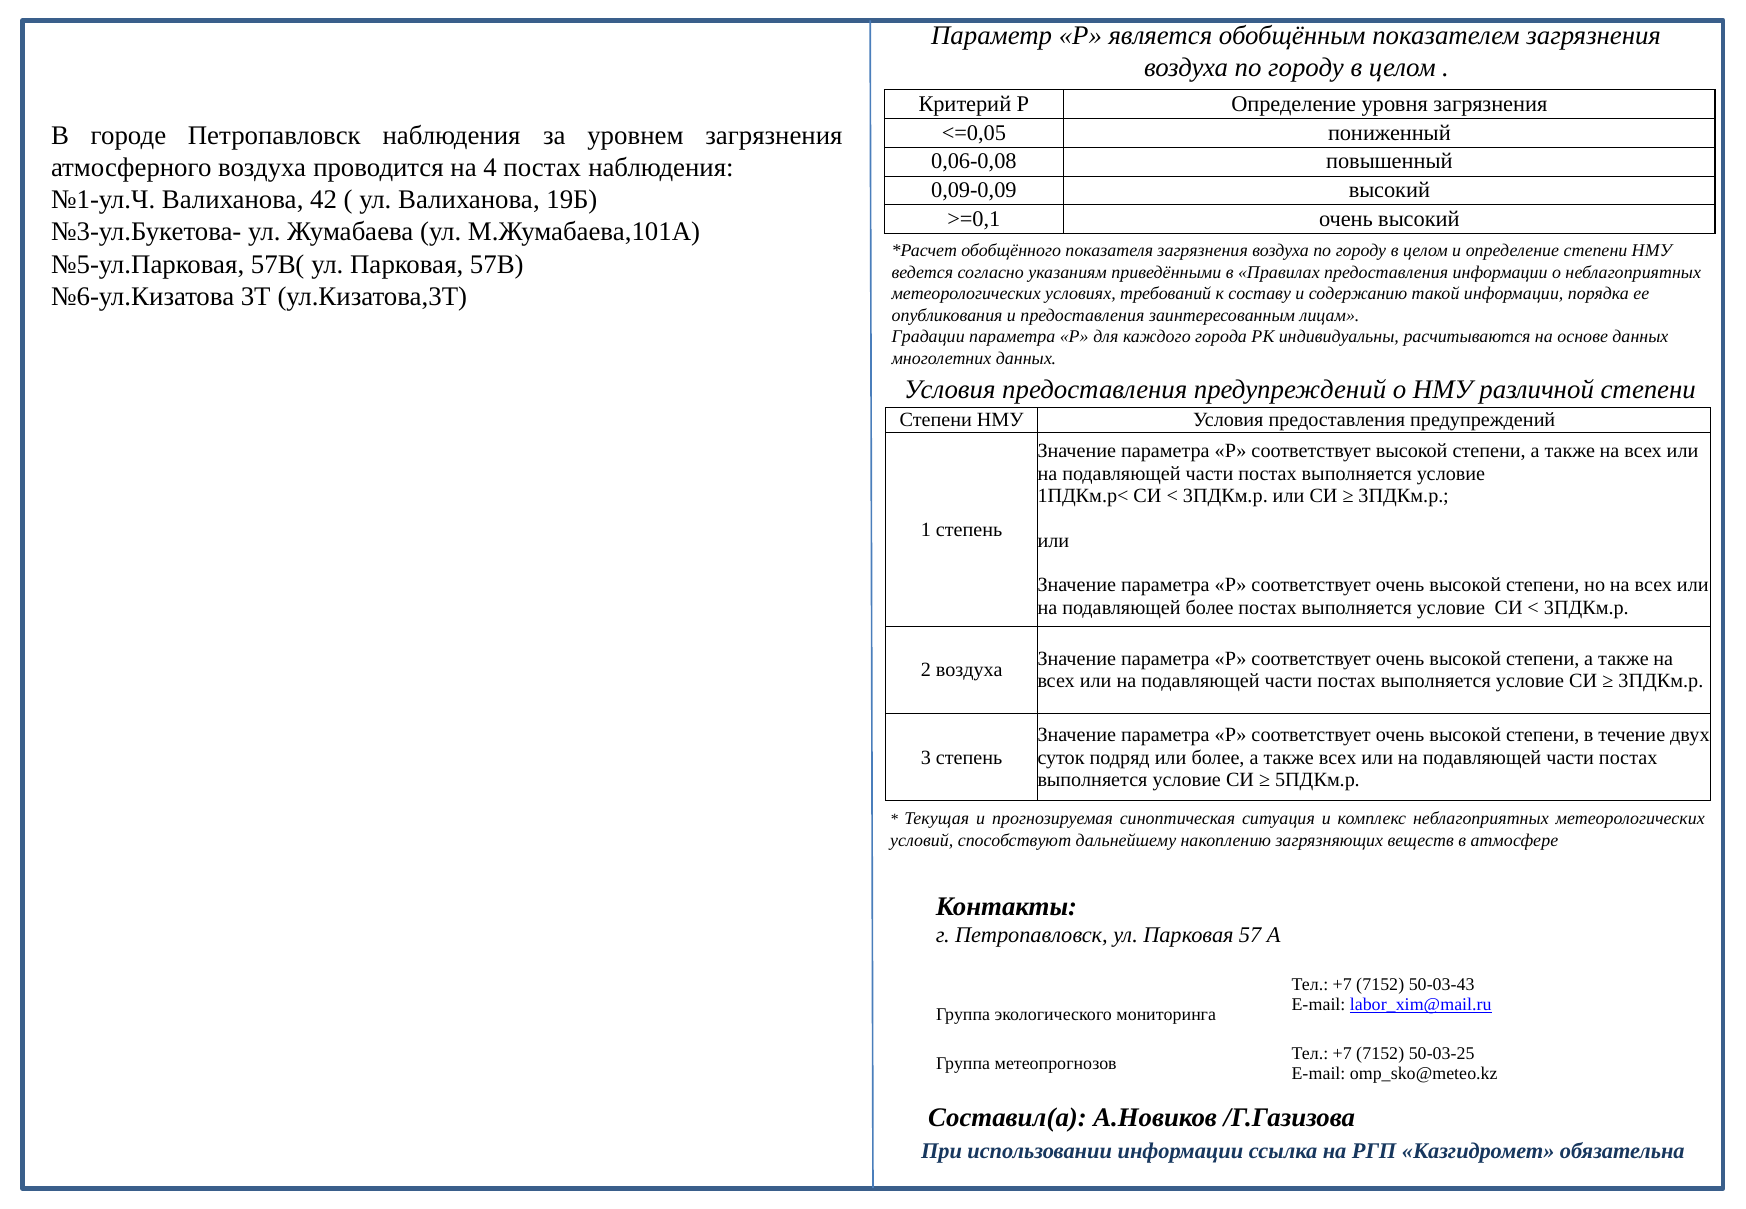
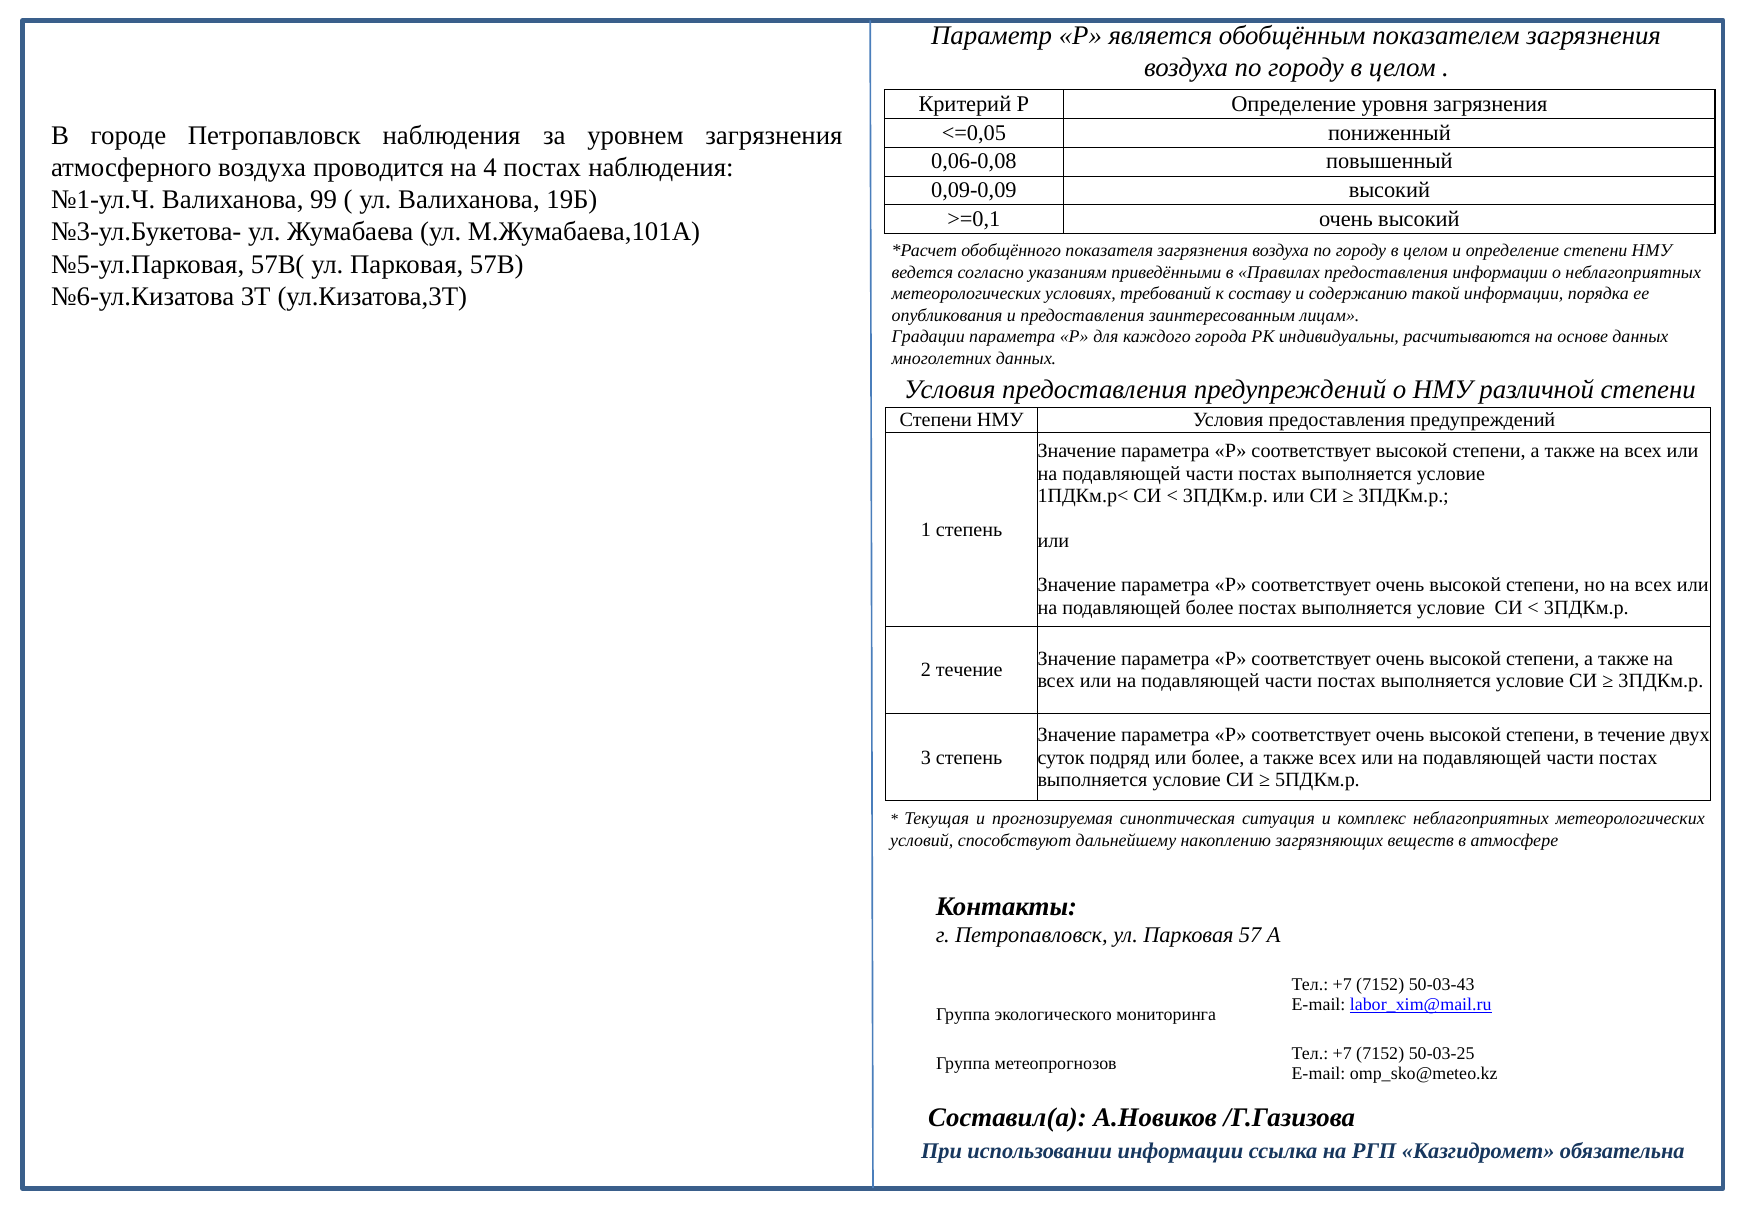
42: 42 -> 99
2 воздуха: воздуха -> течение
